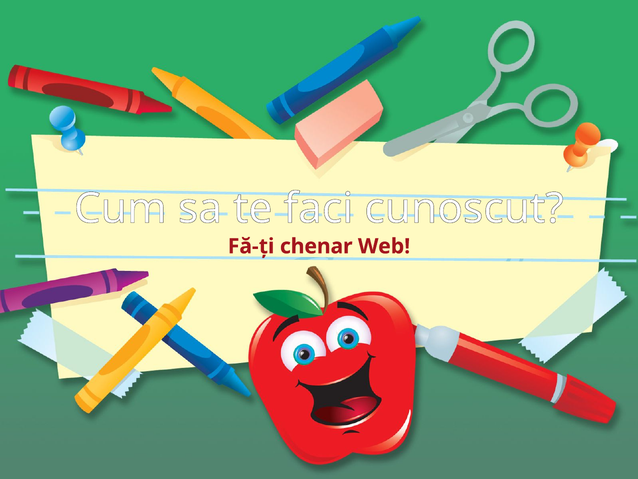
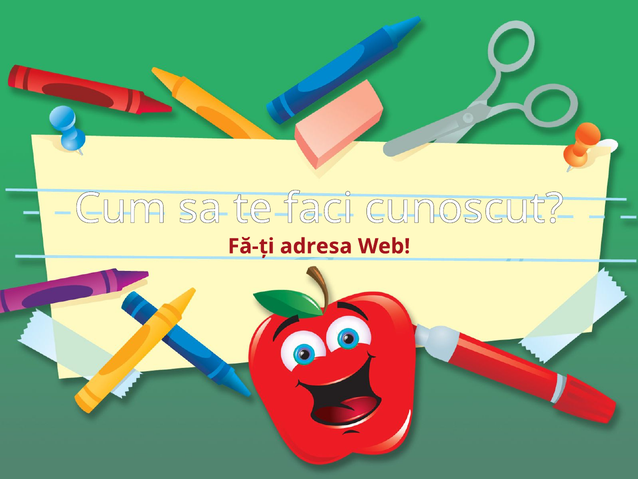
chenar: chenar -> adresa
